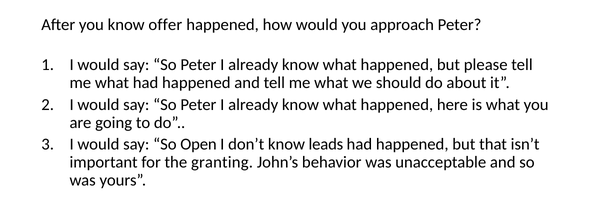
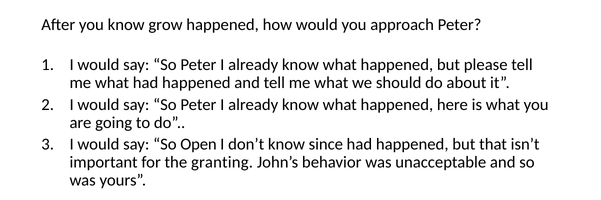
offer: offer -> grow
leads: leads -> since
